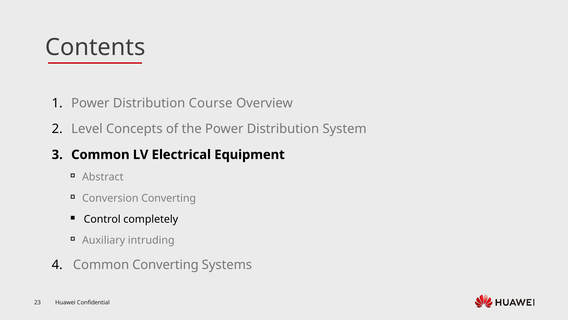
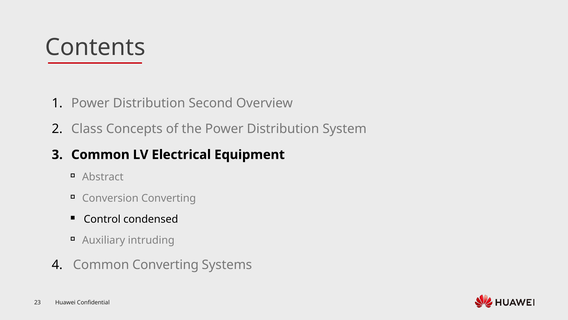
Course: Course -> Second
Level: Level -> Class
completely: completely -> condensed
